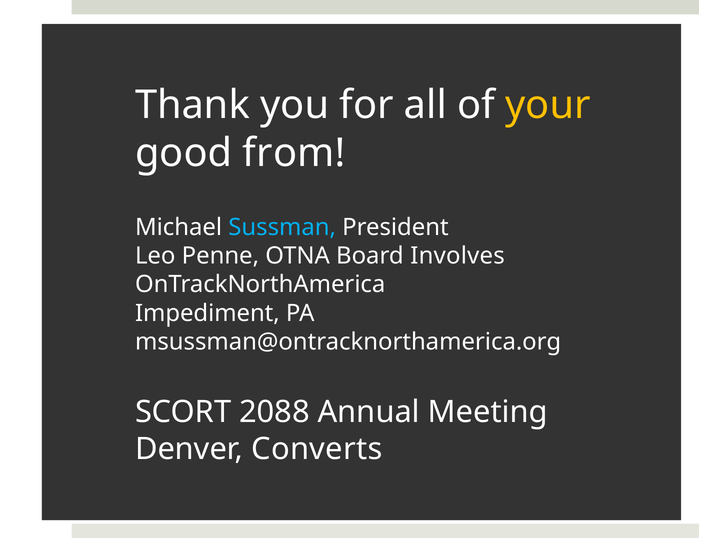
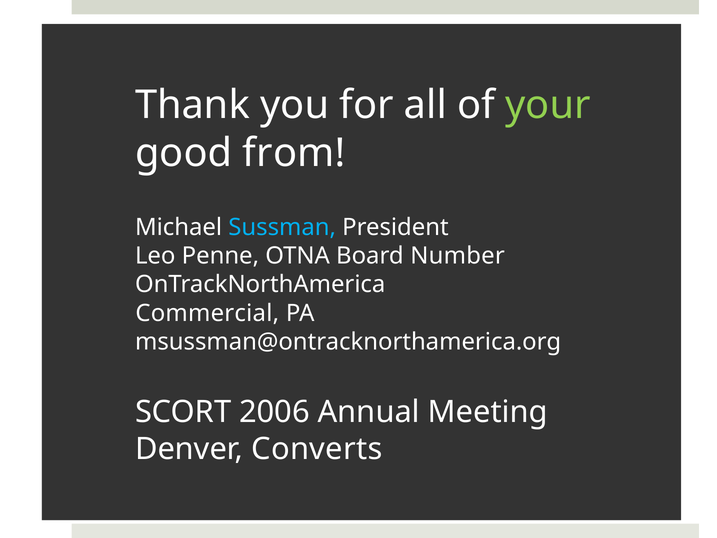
your colour: yellow -> light green
Involves: Involves -> Number
Impediment: Impediment -> Commercial
2088: 2088 -> 2006
